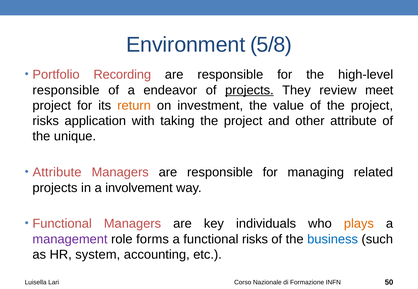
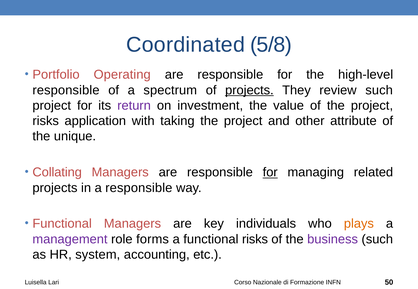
Environment: Environment -> Coordinated
Recording: Recording -> Operating
endeavor: endeavor -> spectrum
review meet: meet -> such
return colour: orange -> purple
Attribute at (57, 173): Attribute -> Collating
for at (270, 173) underline: none -> present
a involvement: involvement -> responsible
business colour: blue -> purple
